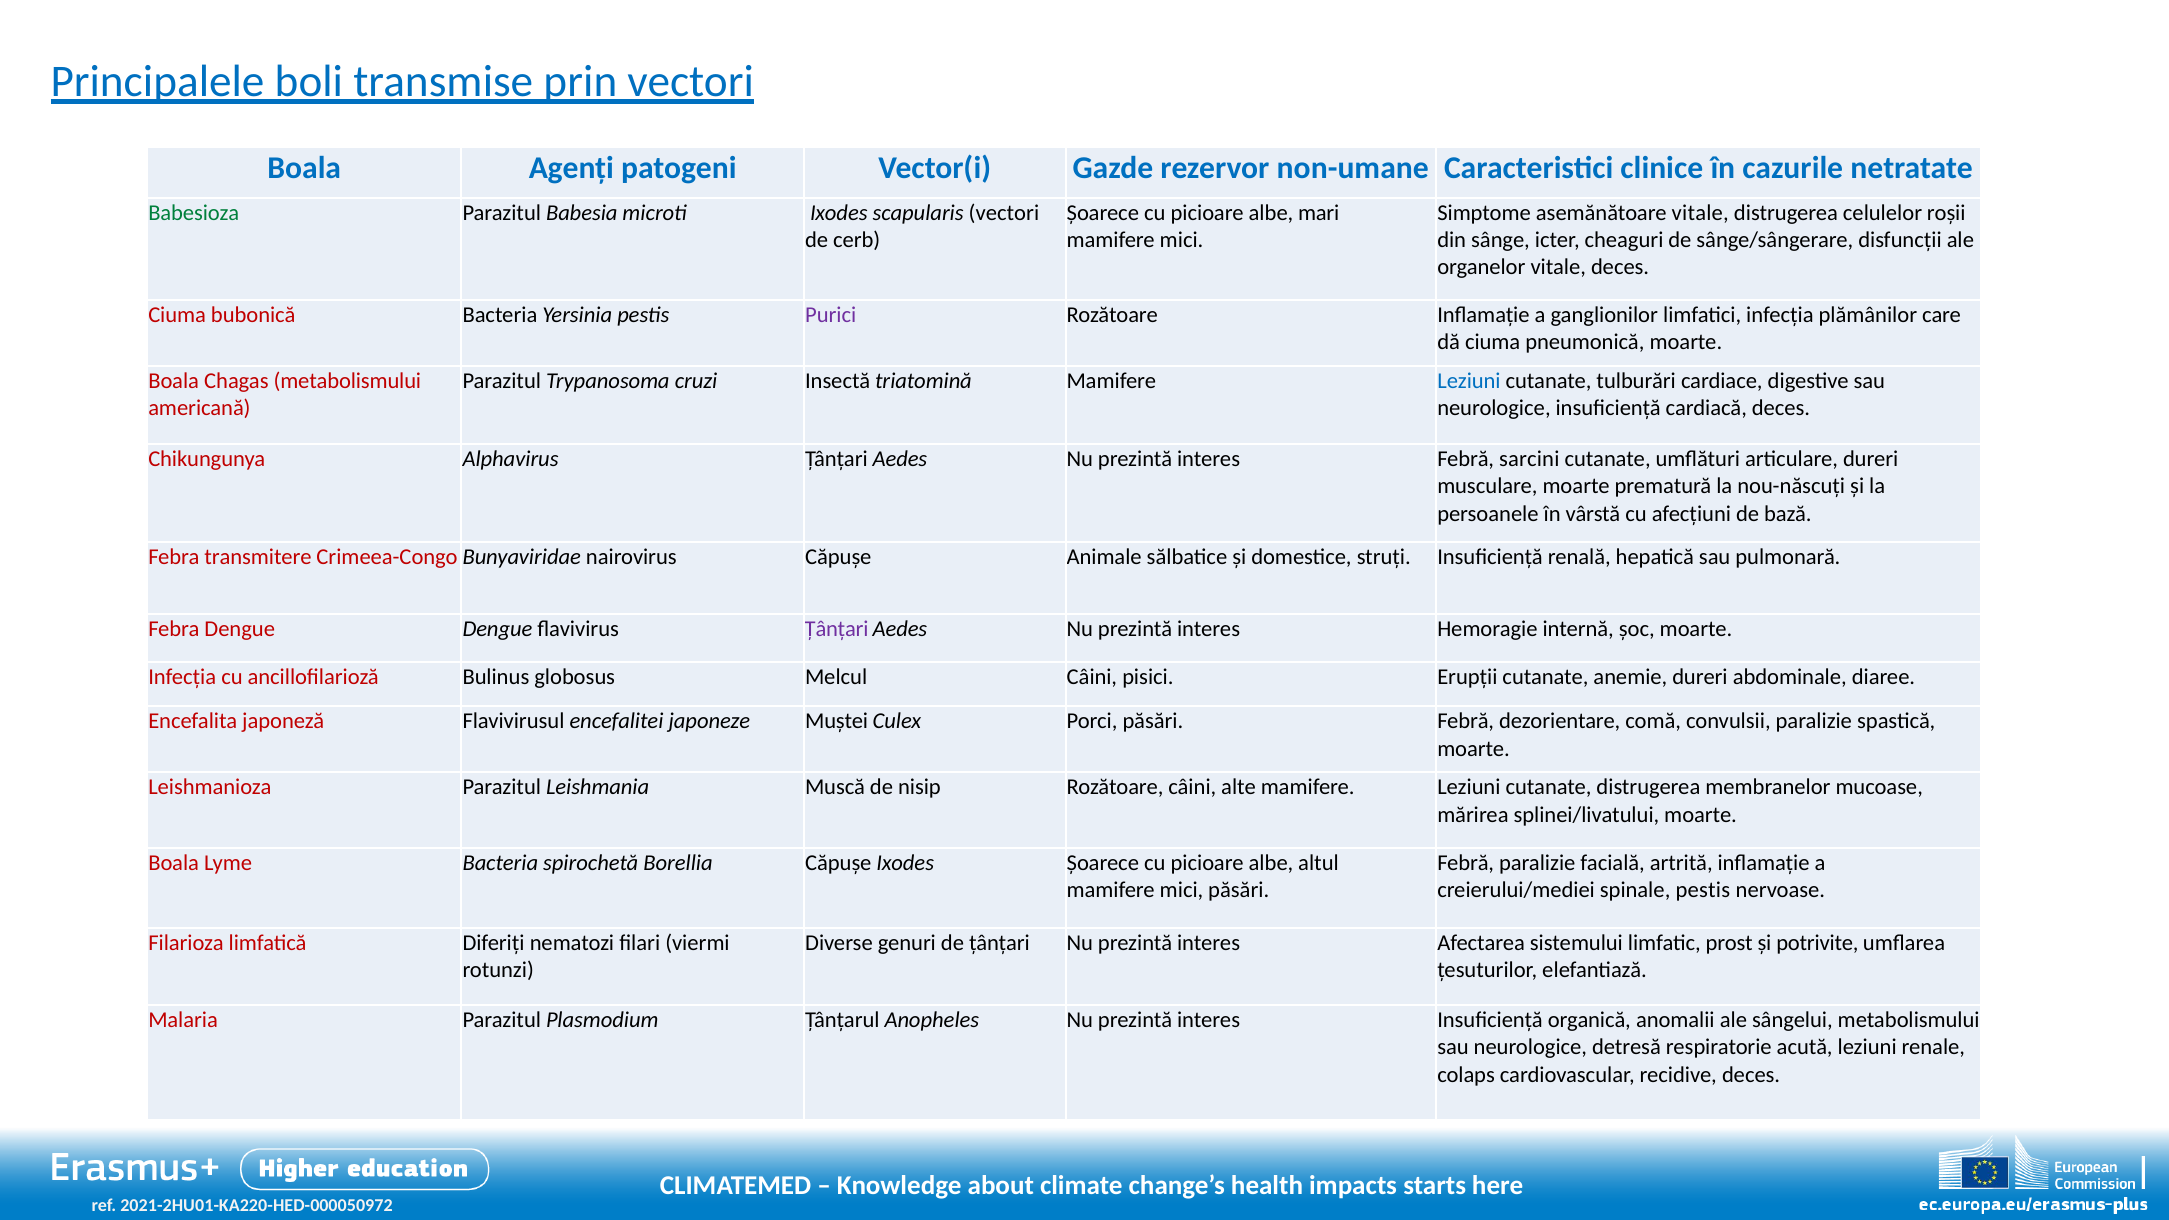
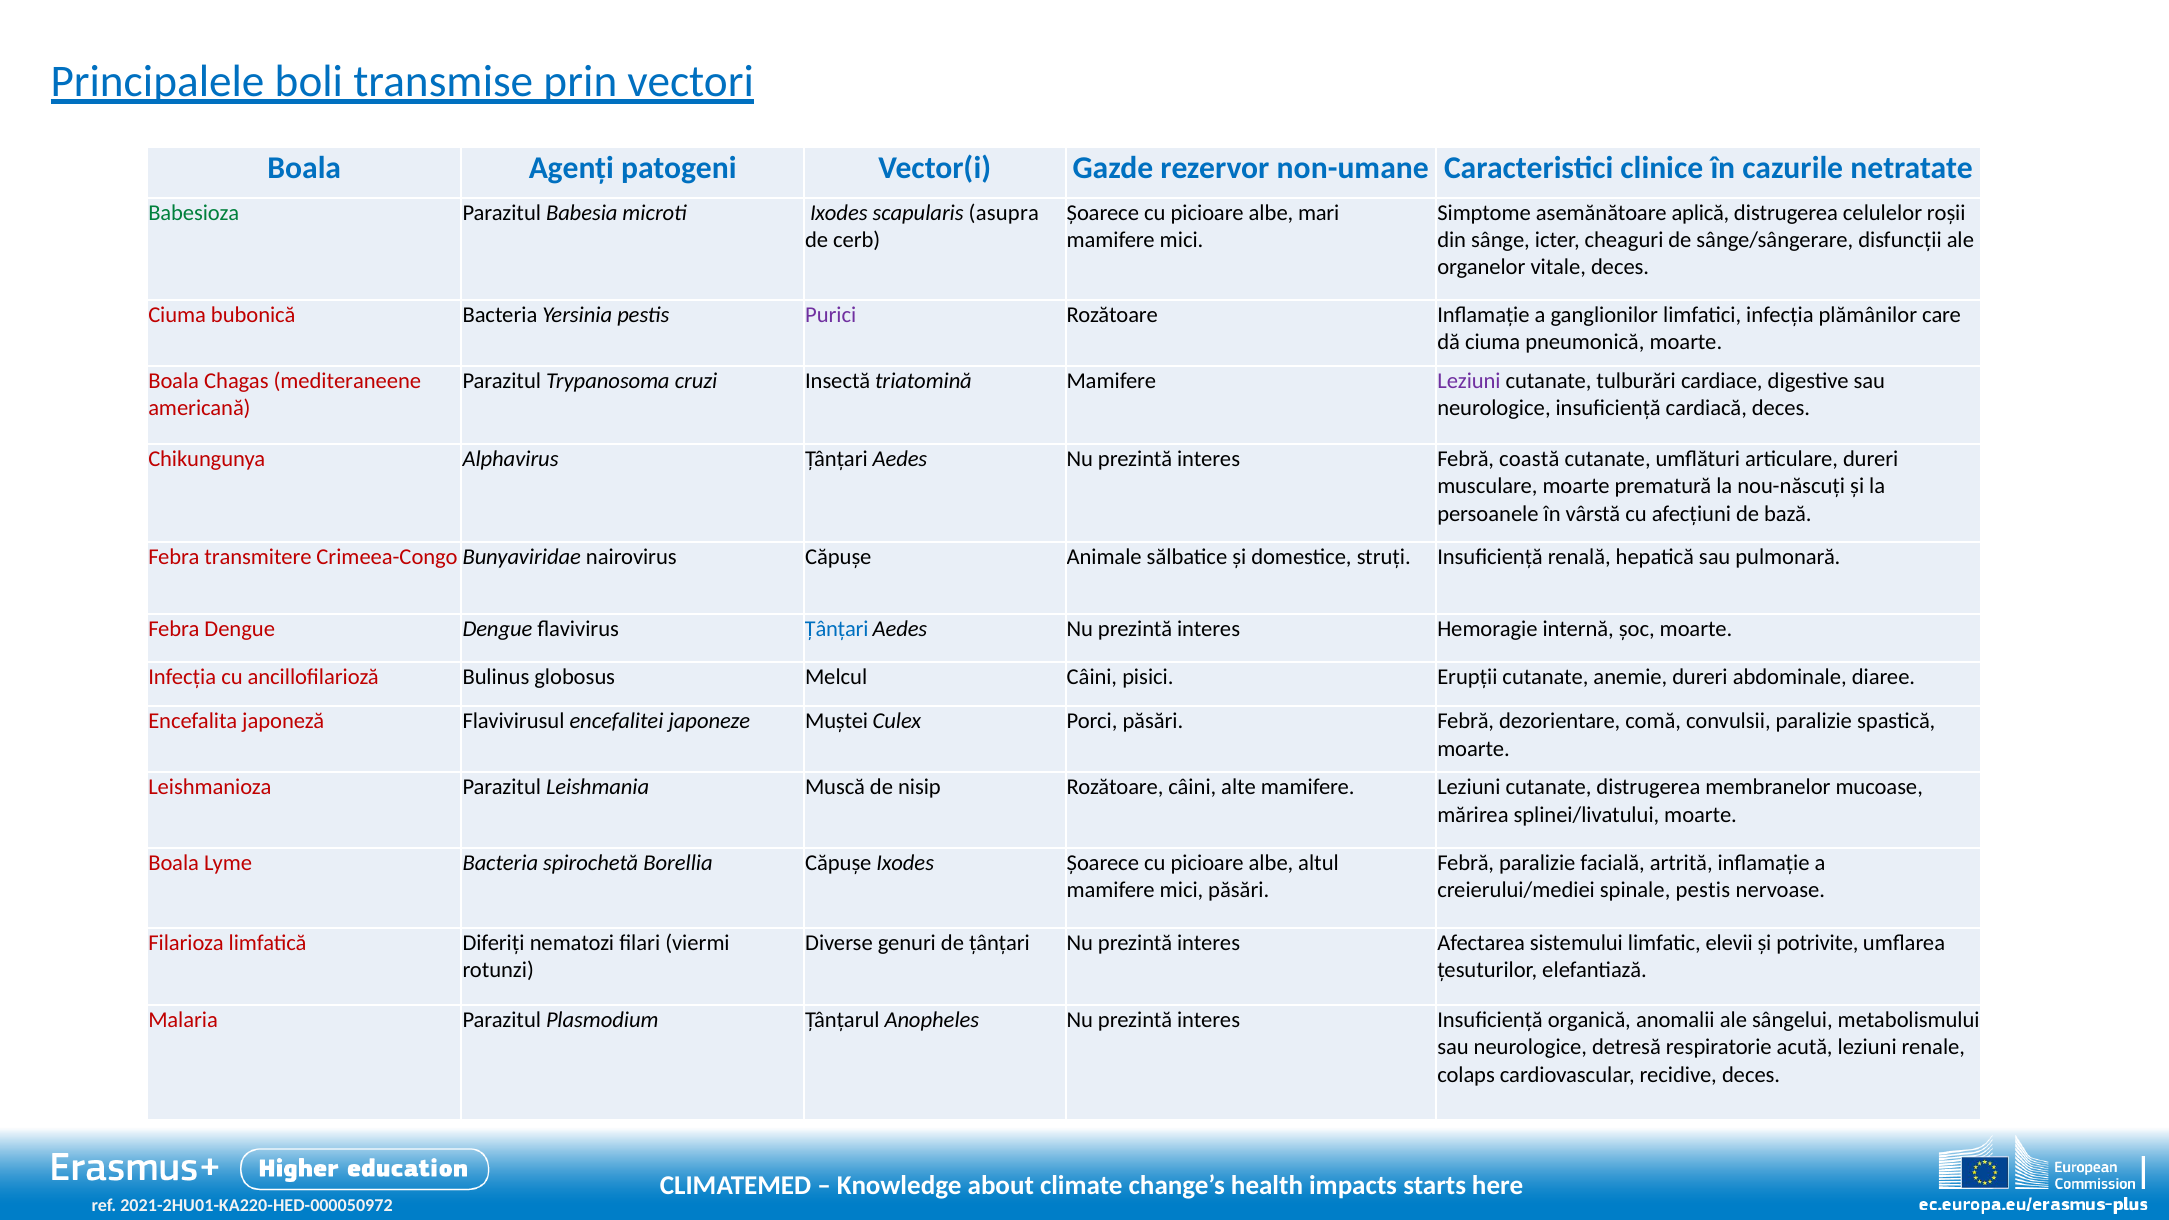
scapularis vectori: vectori -> asupra
asemănătoare vitale: vitale -> aplică
Chagas metabolismului: metabolismului -> mediteraneene
Leziuni at (1469, 381) colour: blue -> purple
sarcini: sarcini -> coastă
Țânțari at (837, 629) colour: purple -> blue
prost: prost -> elevii
